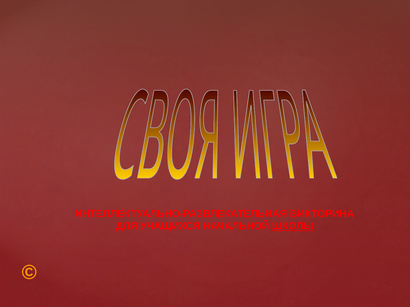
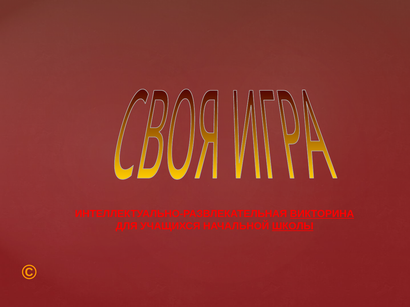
ВИКТОРИНА underline: none -> present
